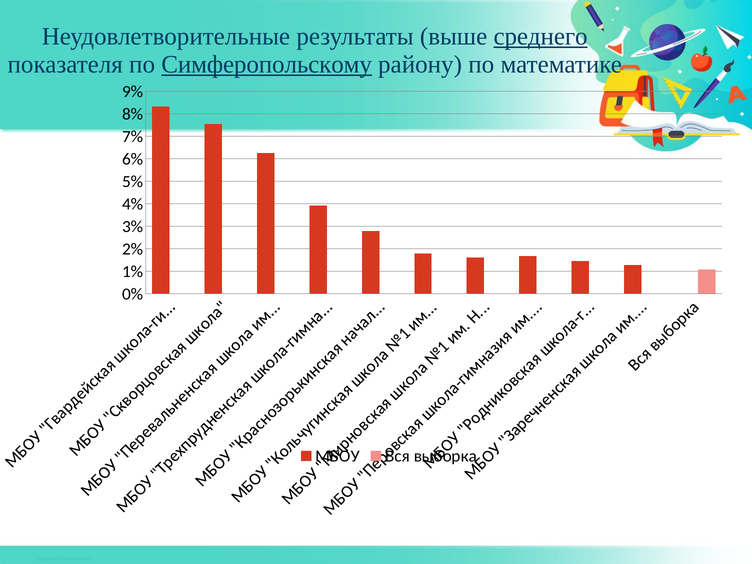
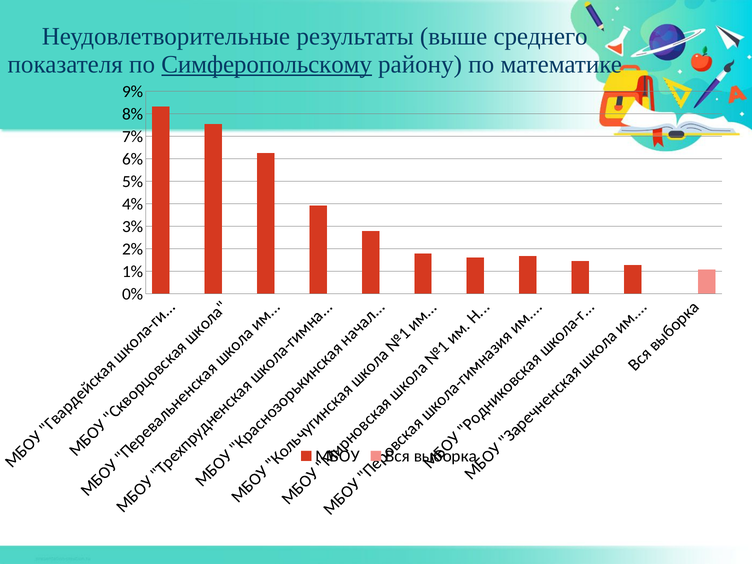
среднего underline: present -> none
